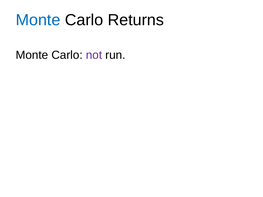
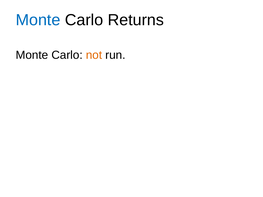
not colour: purple -> orange
